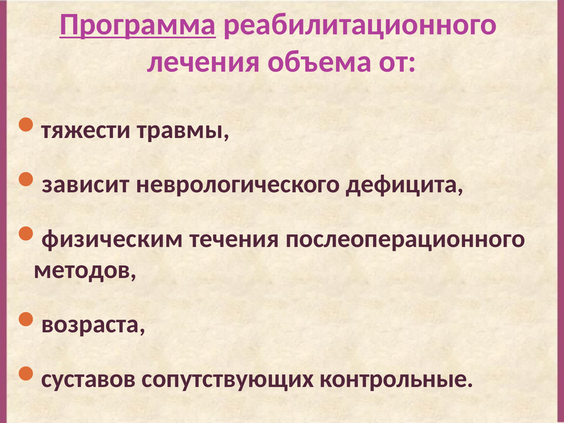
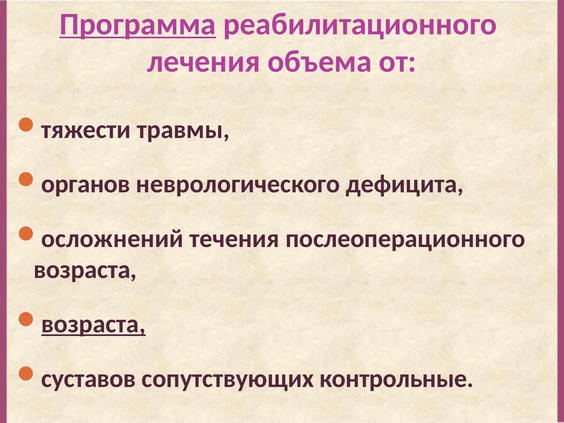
зависит: зависит -> органов
физическим: физическим -> осложнений
методов at (85, 270): методов -> возраста
возраста at (93, 324) underline: none -> present
